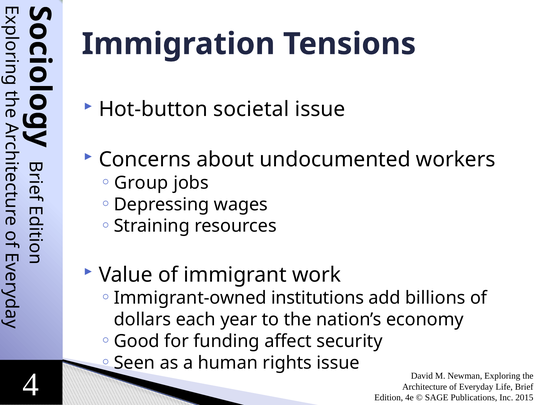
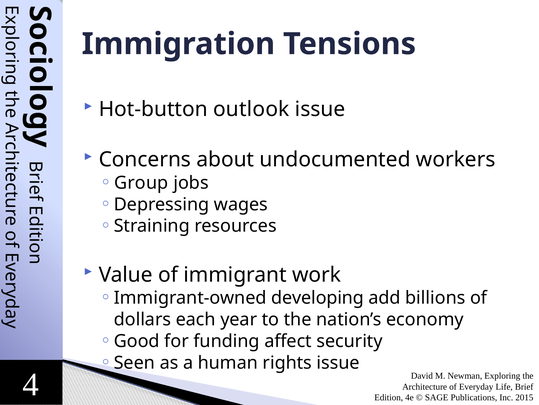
societal: societal -> outlook
institutions: institutions -> developing
